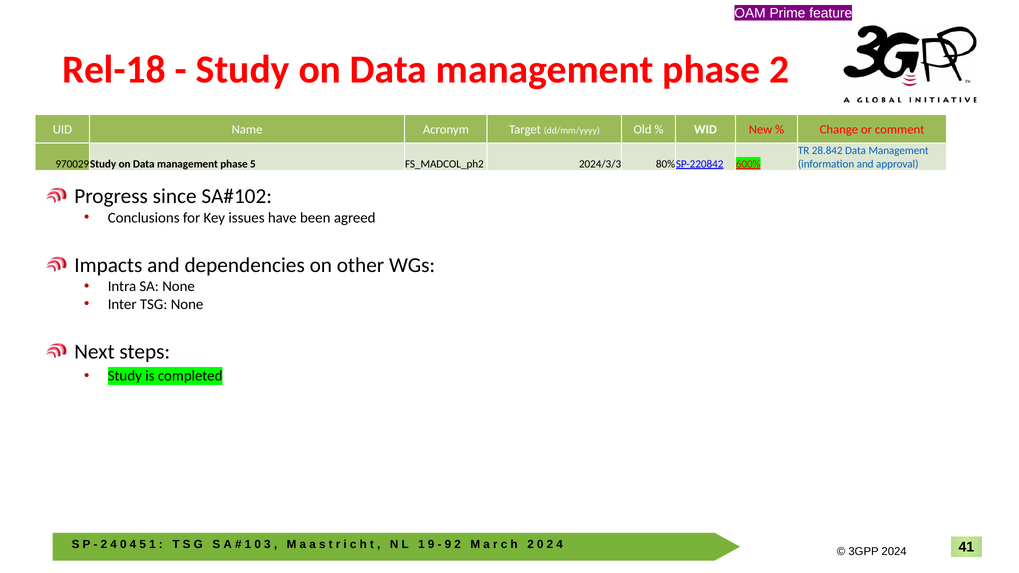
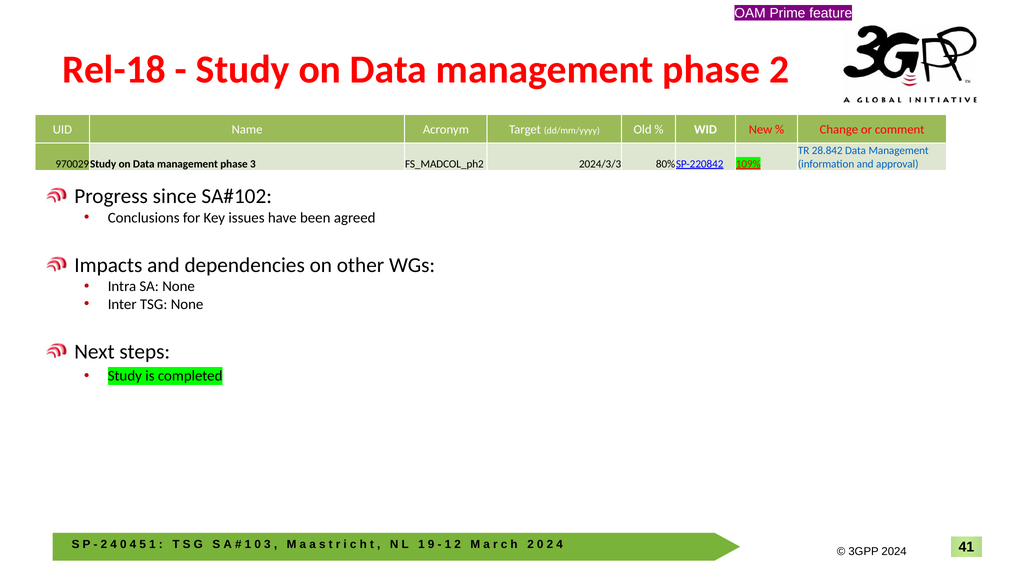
phase 5: 5 -> 3
600%: 600% -> 109%
9 at (448, 544): 9 -> 1
